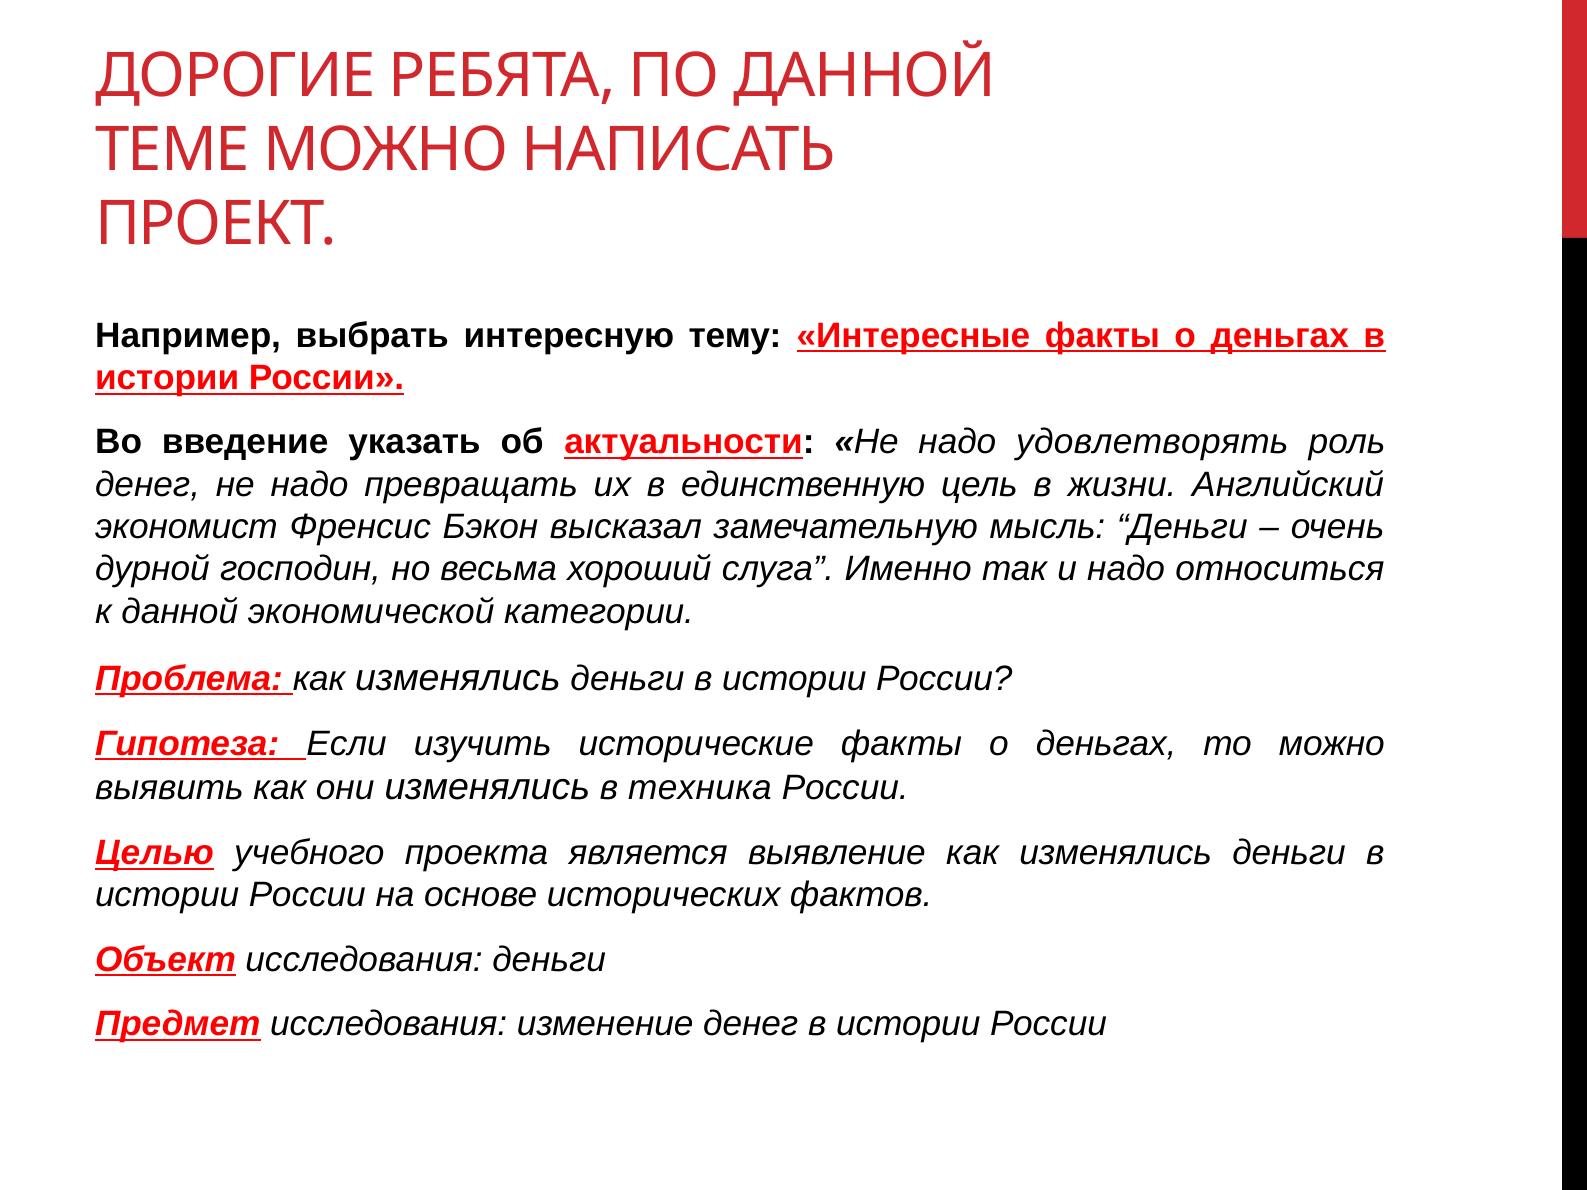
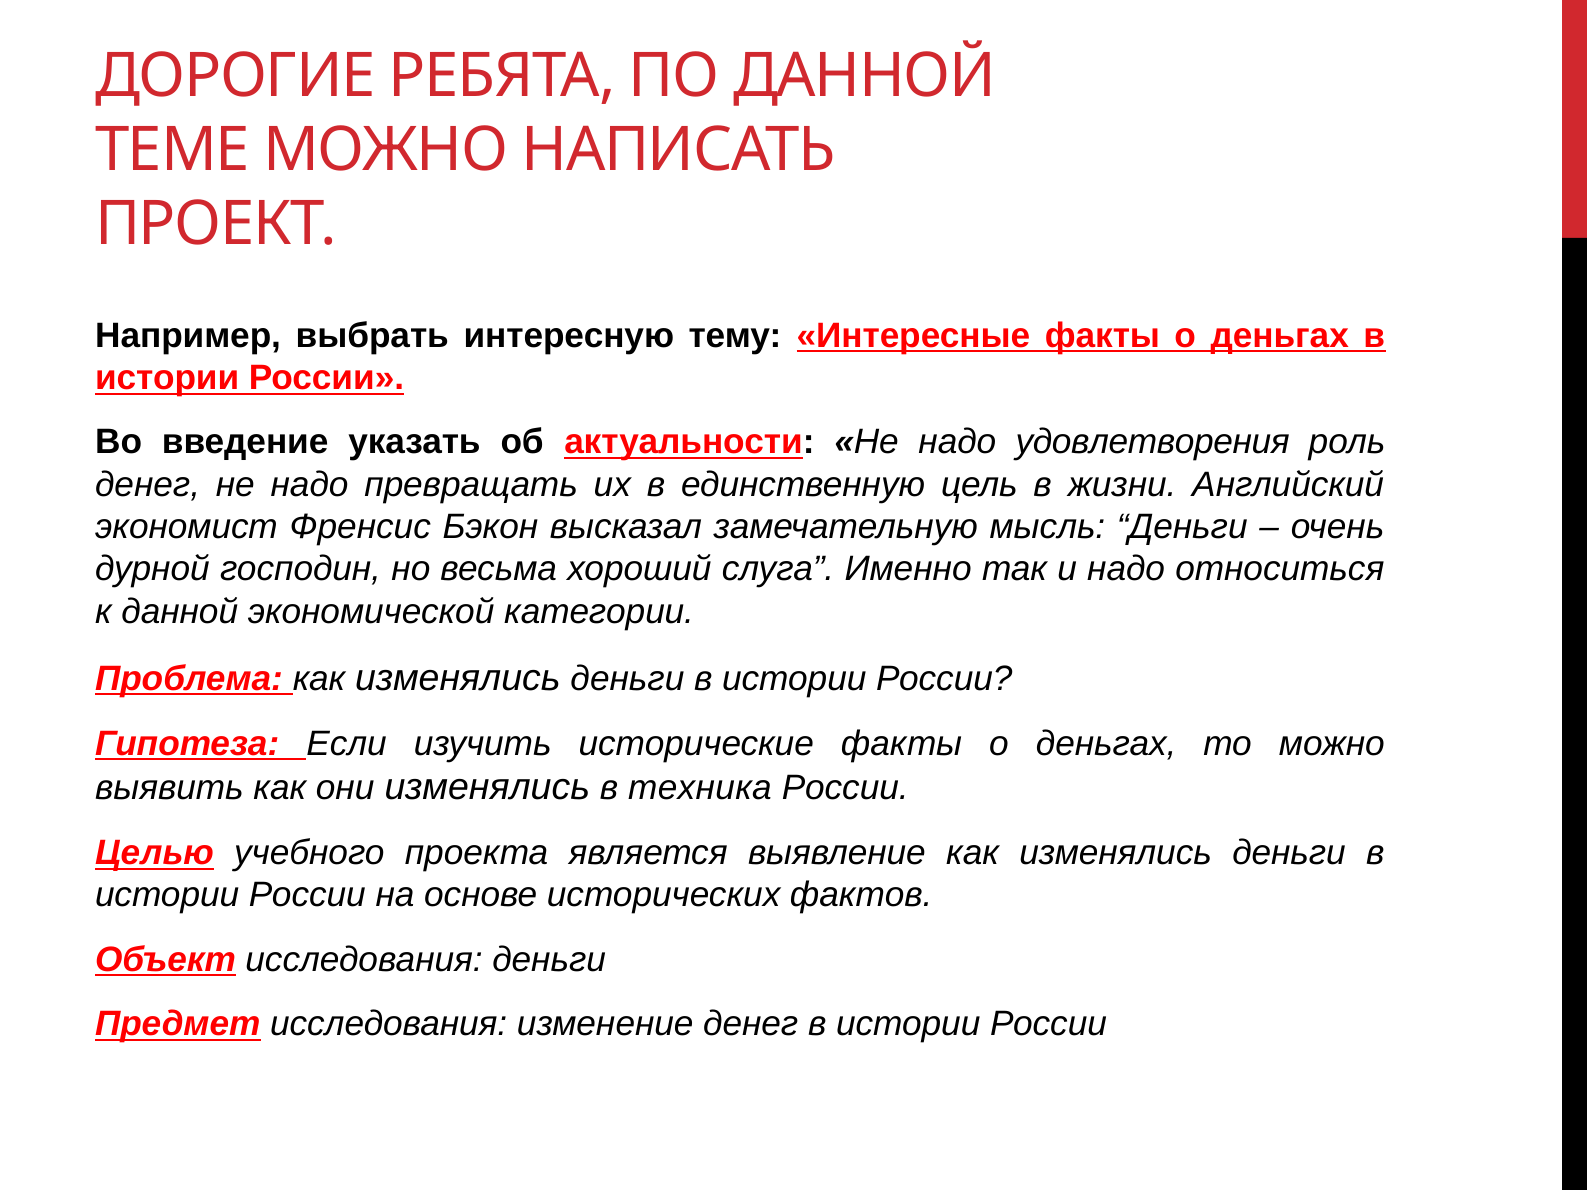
удовлетворять: удовлетворять -> удовлетворения
